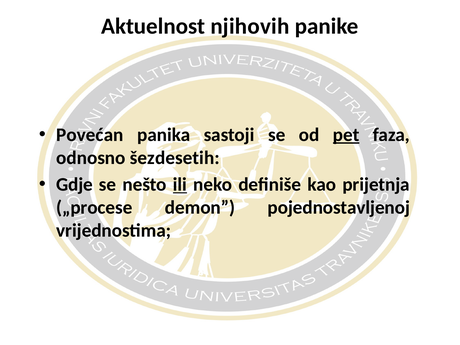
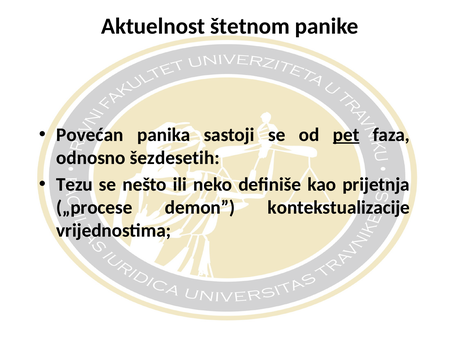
njihovih: njihovih -> štetnom
Gdje: Gdje -> Tezu
ili underline: present -> none
pojednostavljenoj: pojednostavljenoj -> kontekstualizacije
